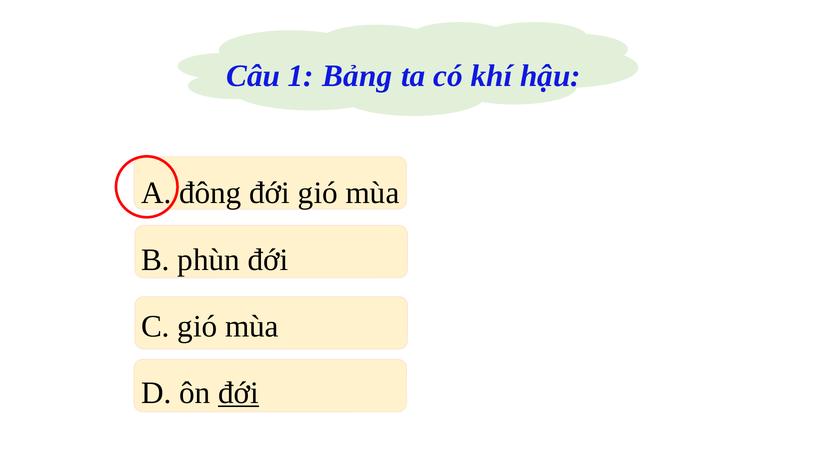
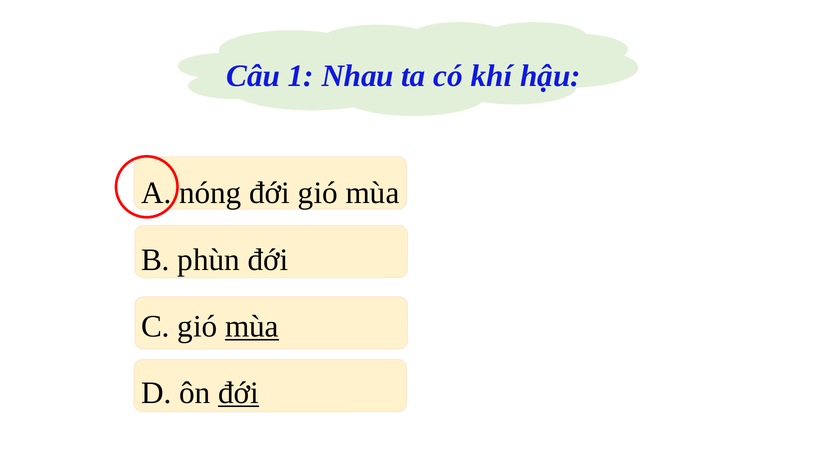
Bảng: Bảng -> Nhau
đông: đông -> nóng
mùa at (252, 327) underline: none -> present
